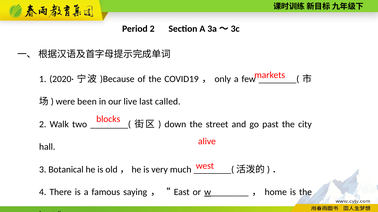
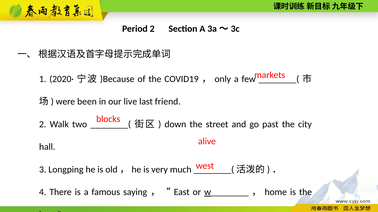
called: called -> friend
Botanical: Botanical -> Longping
